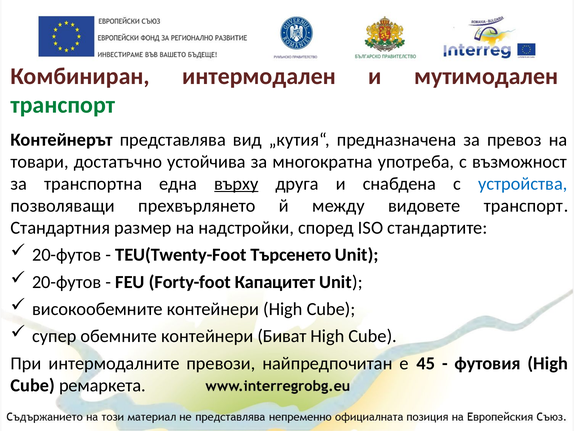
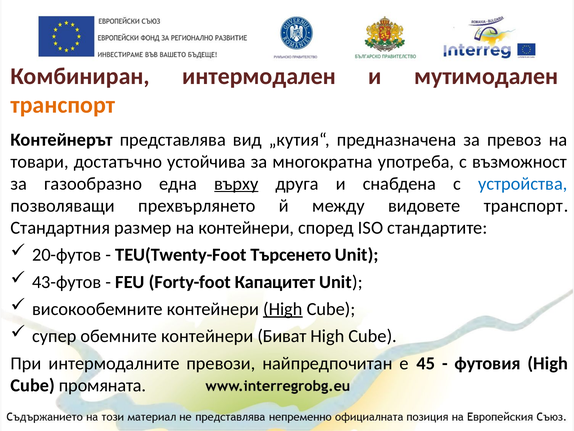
транспорт at (63, 105) colour: green -> orange
транспортна: транспортна -> газообразно
на надстройки: надстройки -> контейнери
20-футов at (67, 282): 20-футов -> 43-футов
High at (283, 309) underline: none -> present
ремаркета: ремаркета -> промяната
